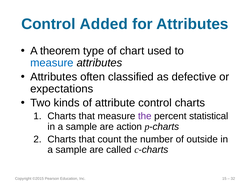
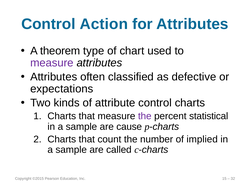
Added: Added -> Action
measure at (52, 63) colour: blue -> purple
action: action -> cause
outside: outside -> implied
